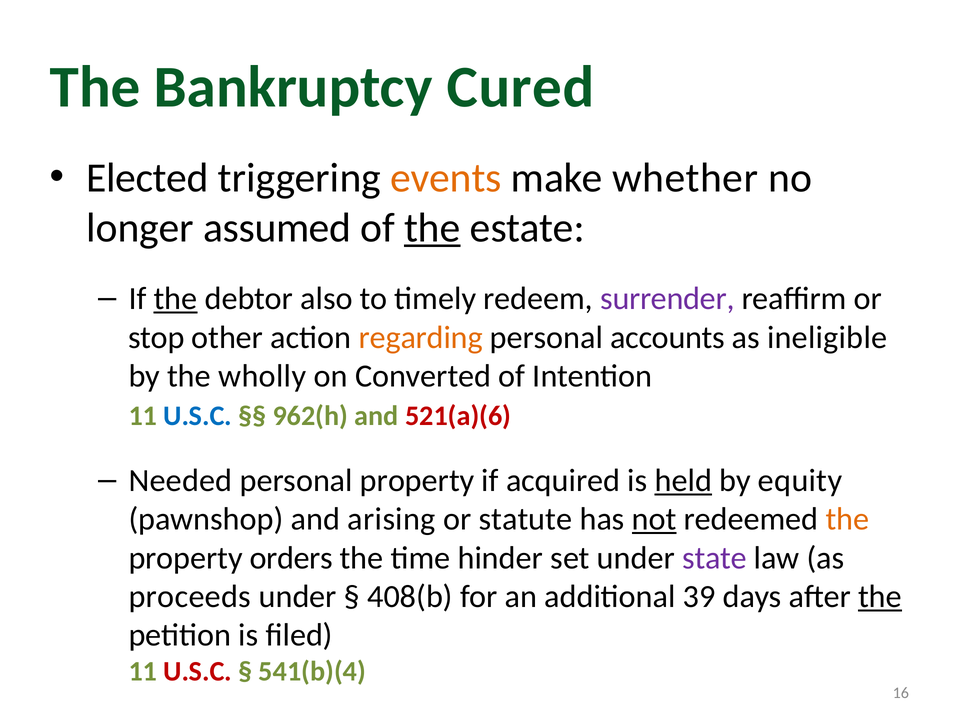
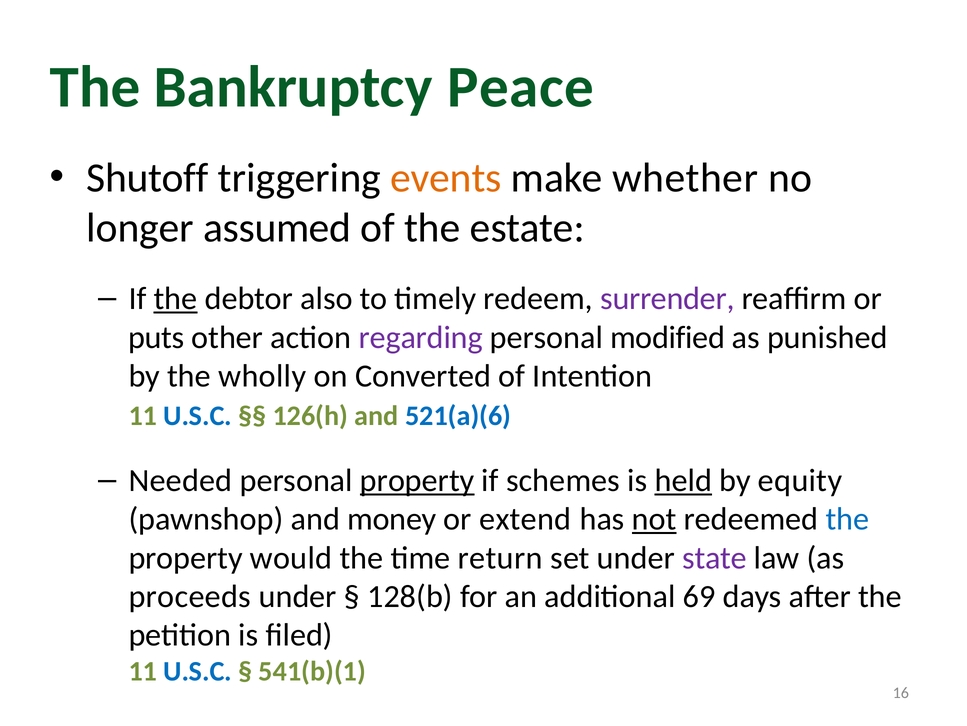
Cured: Cured -> Peace
Elected: Elected -> Shutoff
the at (432, 228) underline: present -> none
stop: stop -> puts
regarding colour: orange -> purple
accounts: accounts -> modified
ineligible: ineligible -> punished
962(h: 962(h -> 126(h
521(a)(6 colour: red -> blue
property at (417, 480) underline: none -> present
acquired: acquired -> schemes
arising: arising -> money
statute: statute -> extend
the at (847, 519) colour: orange -> blue
orders: orders -> would
hinder: hinder -> return
408(b: 408(b -> 128(b
39: 39 -> 69
the at (880, 596) underline: present -> none
U.S.C at (198, 671) colour: red -> blue
541(b)(4: 541(b)(4 -> 541(b)(1
